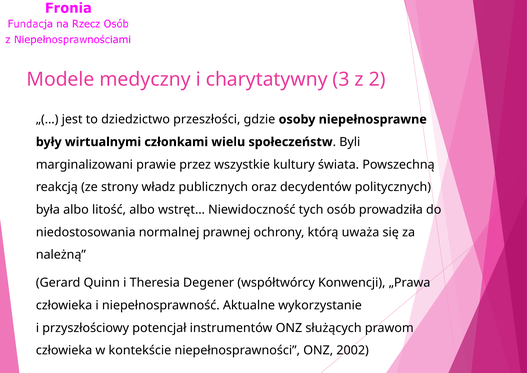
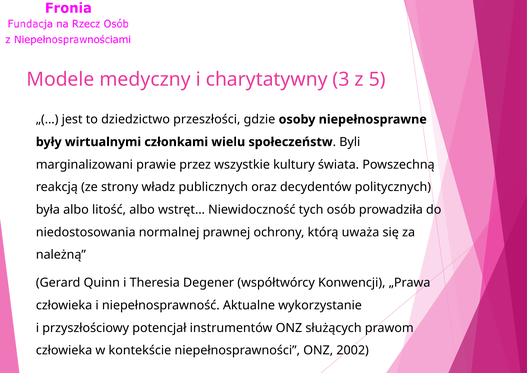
2: 2 -> 5
